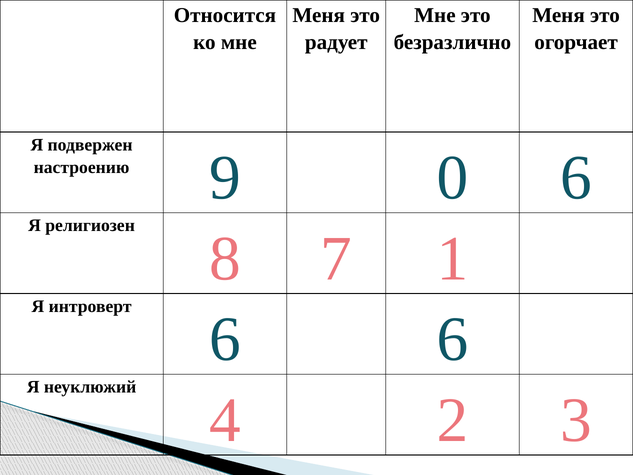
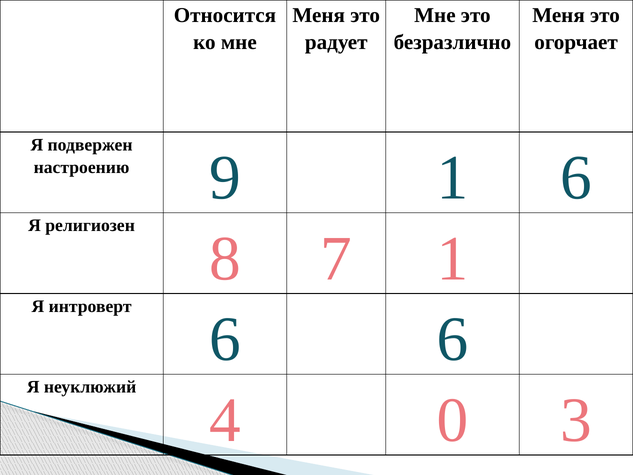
9 0: 0 -> 1
2: 2 -> 0
